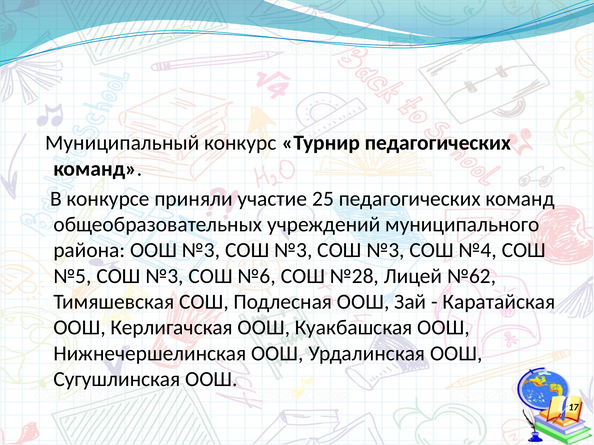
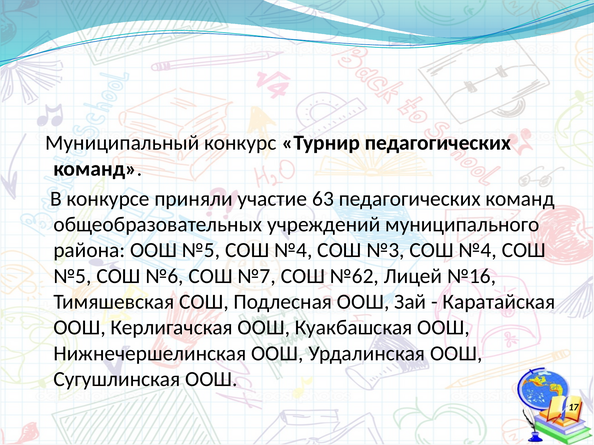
25: 25 -> 63
ООШ №3: №3 -> №5
№3 at (293, 251): №3 -> №4
№5 СОШ №3: №3 -> №6
№6: №6 -> №7
№28: №28 -> №62
№62: №62 -> №16
